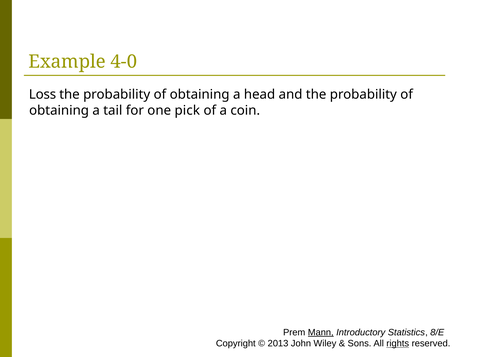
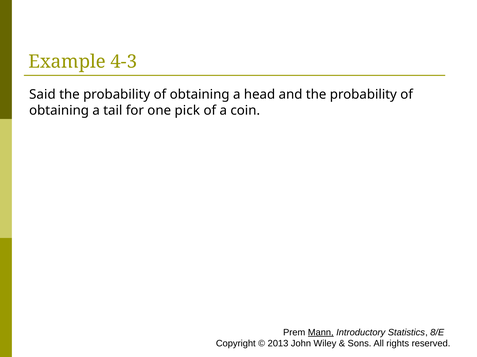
4-0: 4-0 -> 4-3
Loss: Loss -> Said
rights underline: present -> none
